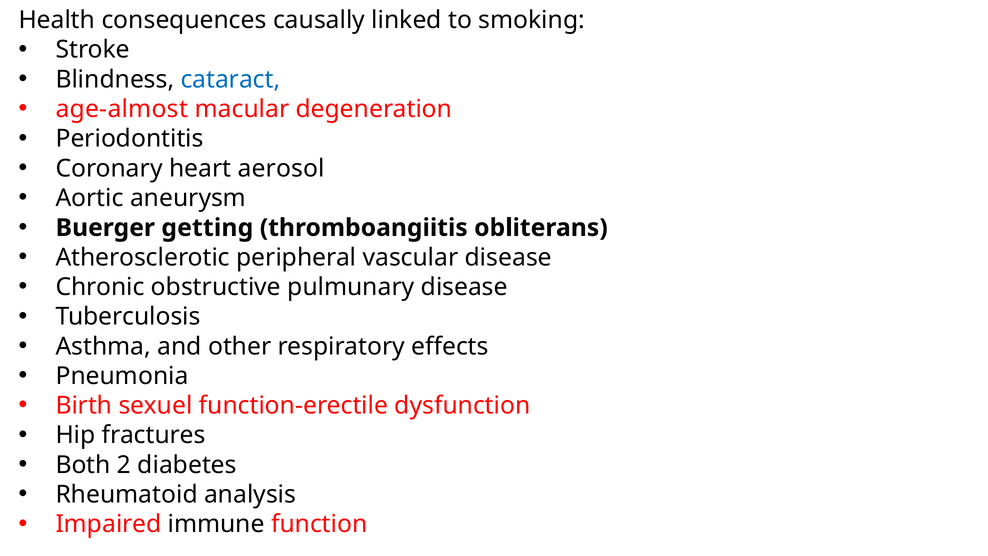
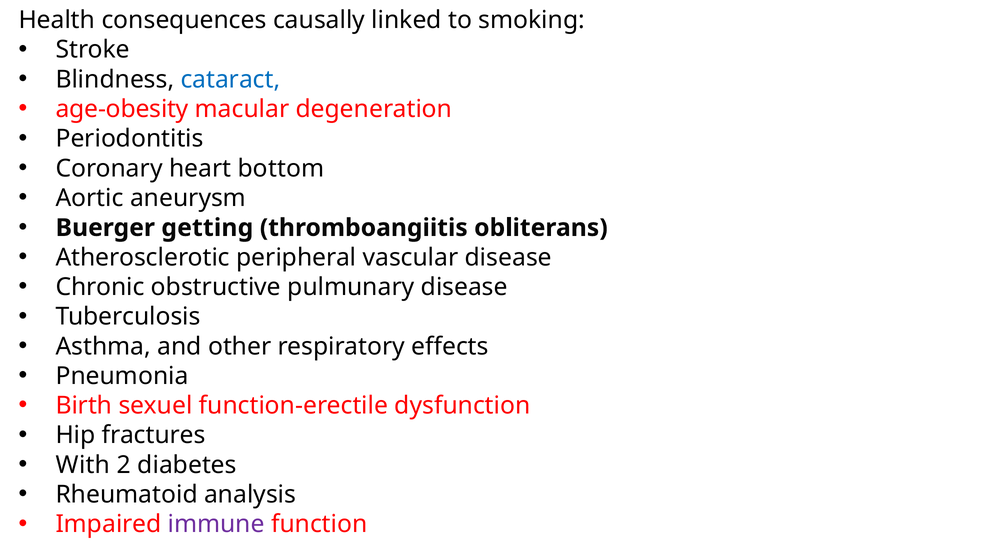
age-almost: age-almost -> age-obesity
aerosol: aerosol -> bottom
Both: Both -> With
immune colour: black -> purple
